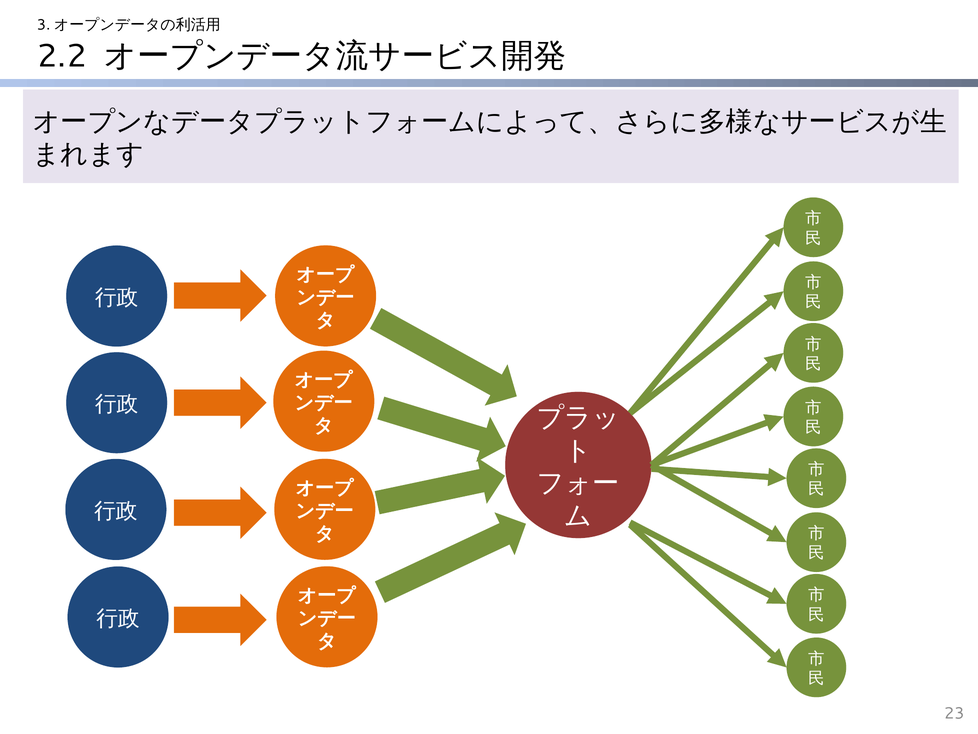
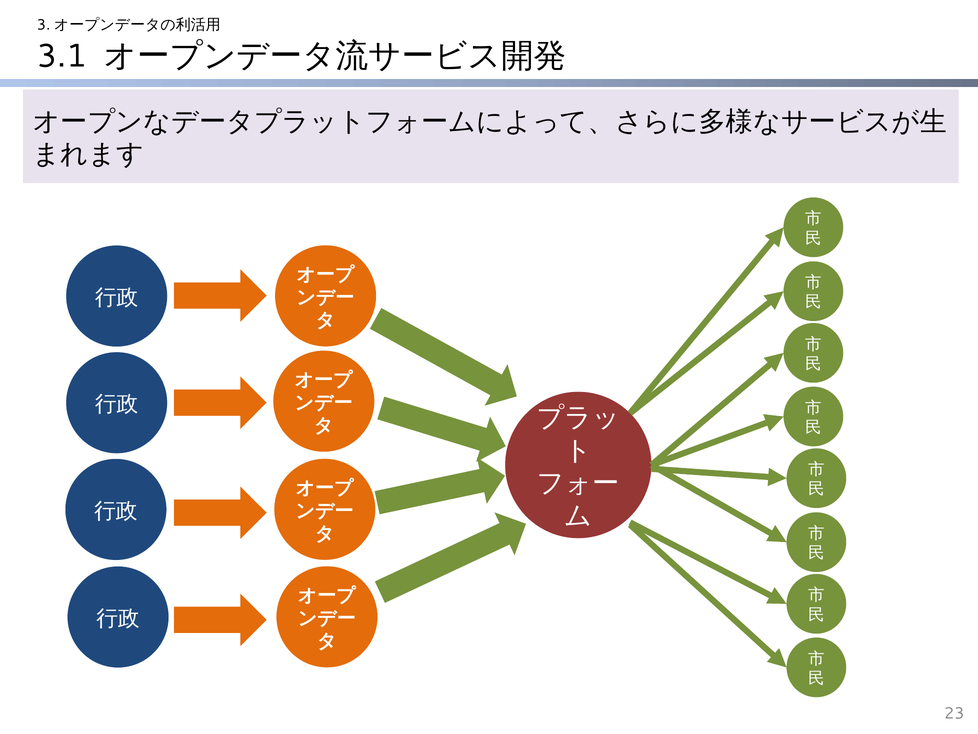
2.2: 2.2 -> 3.1
